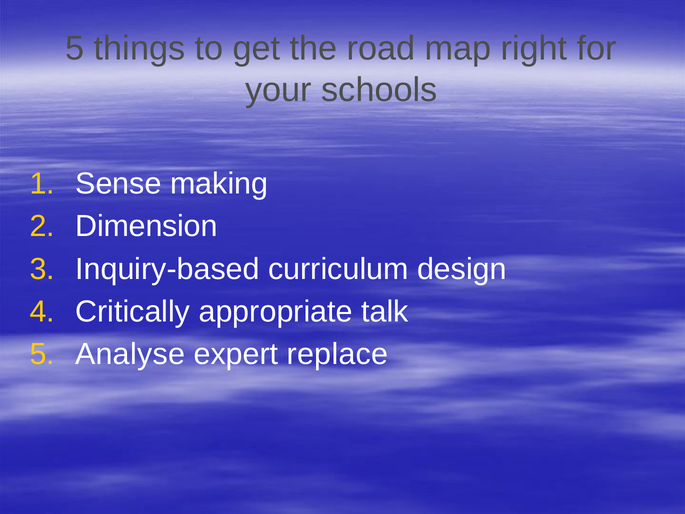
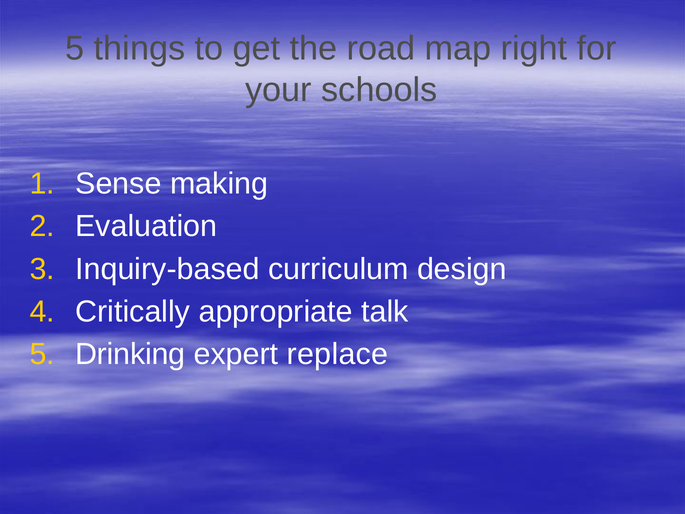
Dimension: Dimension -> Evaluation
Analyse: Analyse -> Drinking
